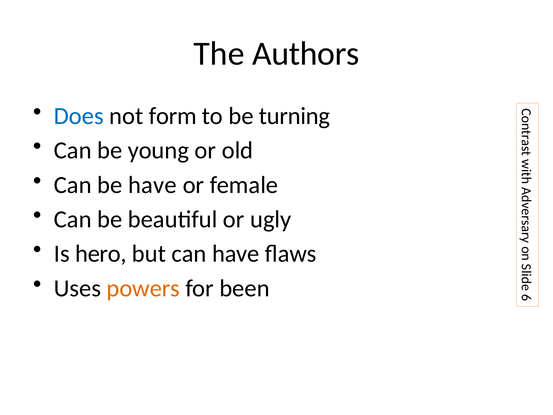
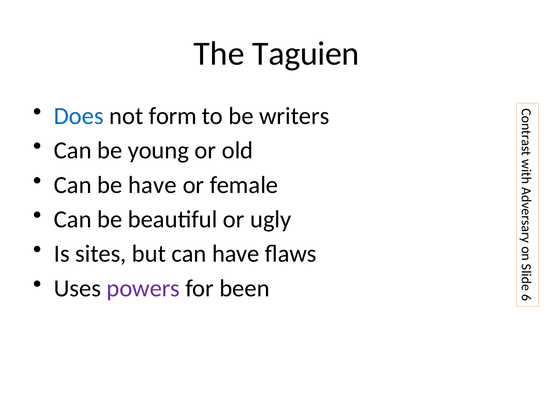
Authors: Authors -> Taguien
turning: turning -> writers
hero: hero -> sites
powers colour: orange -> purple
